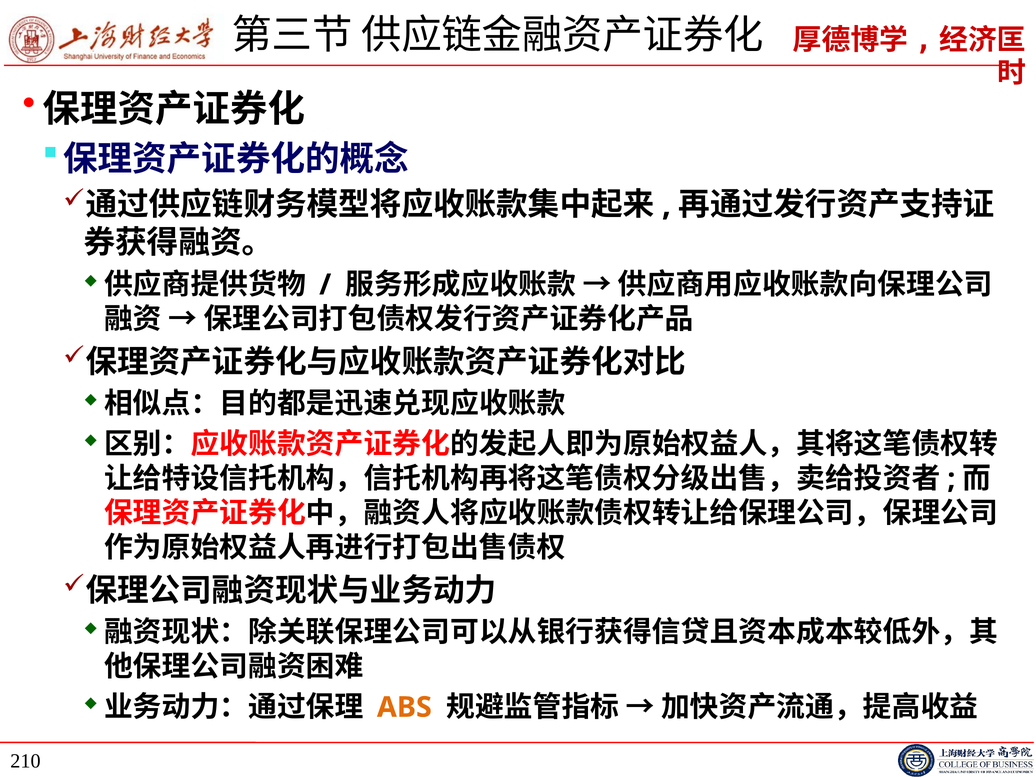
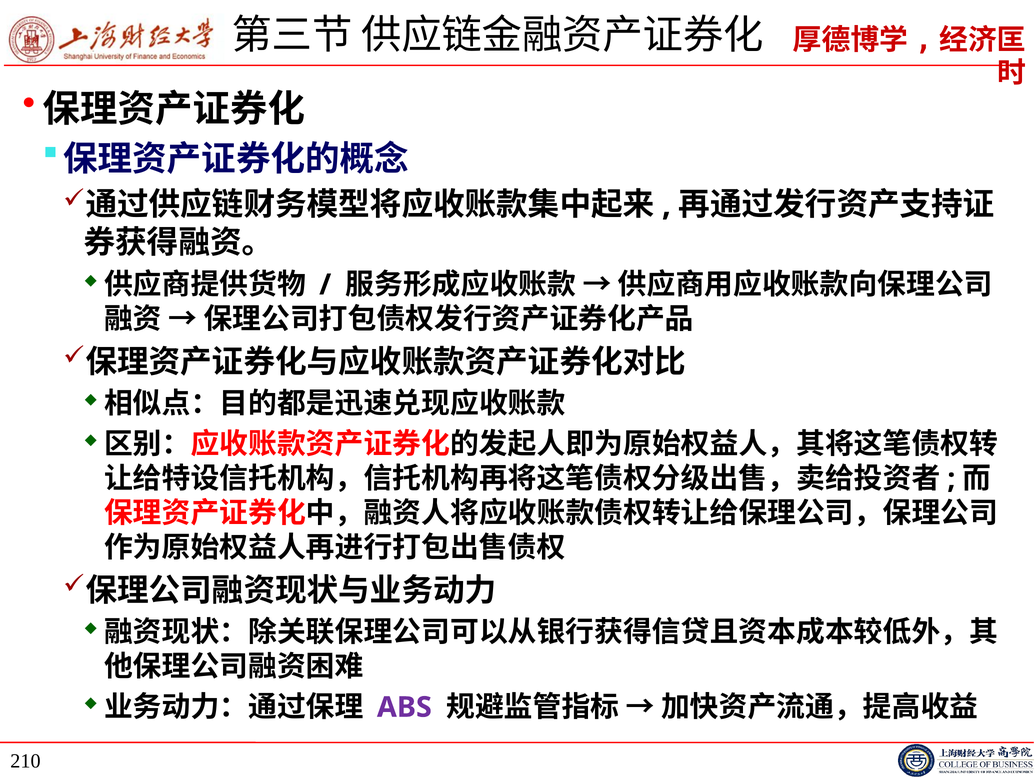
ABS colour: orange -> purple
